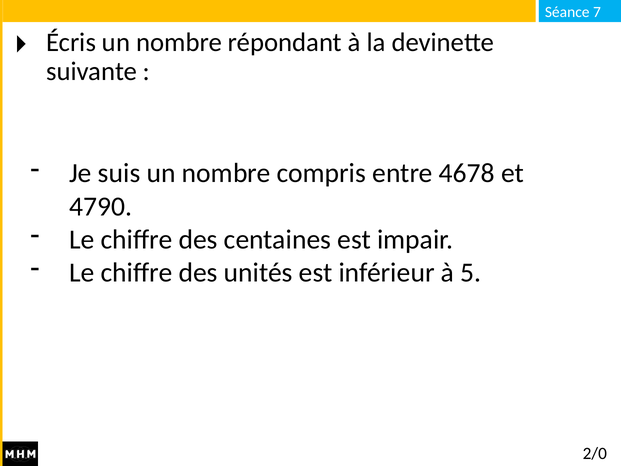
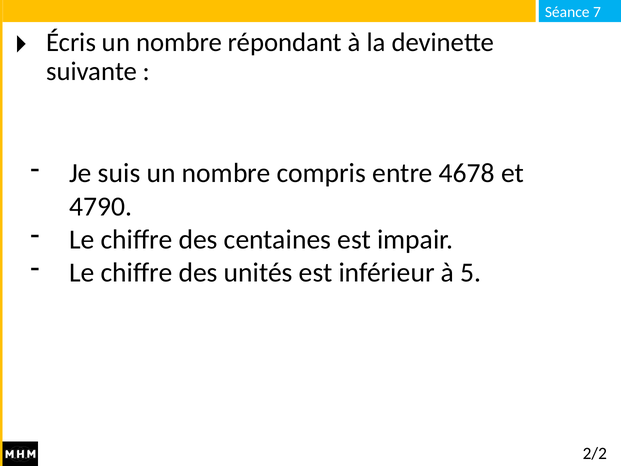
2/0: 2/0 -> 2/2
